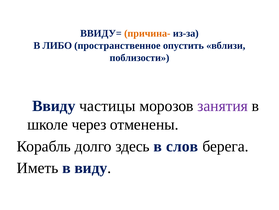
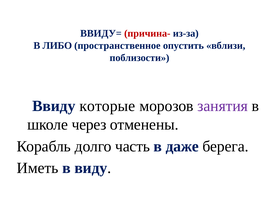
причина- colour: orange -> red
частицы: частицы -> которые
здесь: здесь -> часть
слов: слов -> даже
